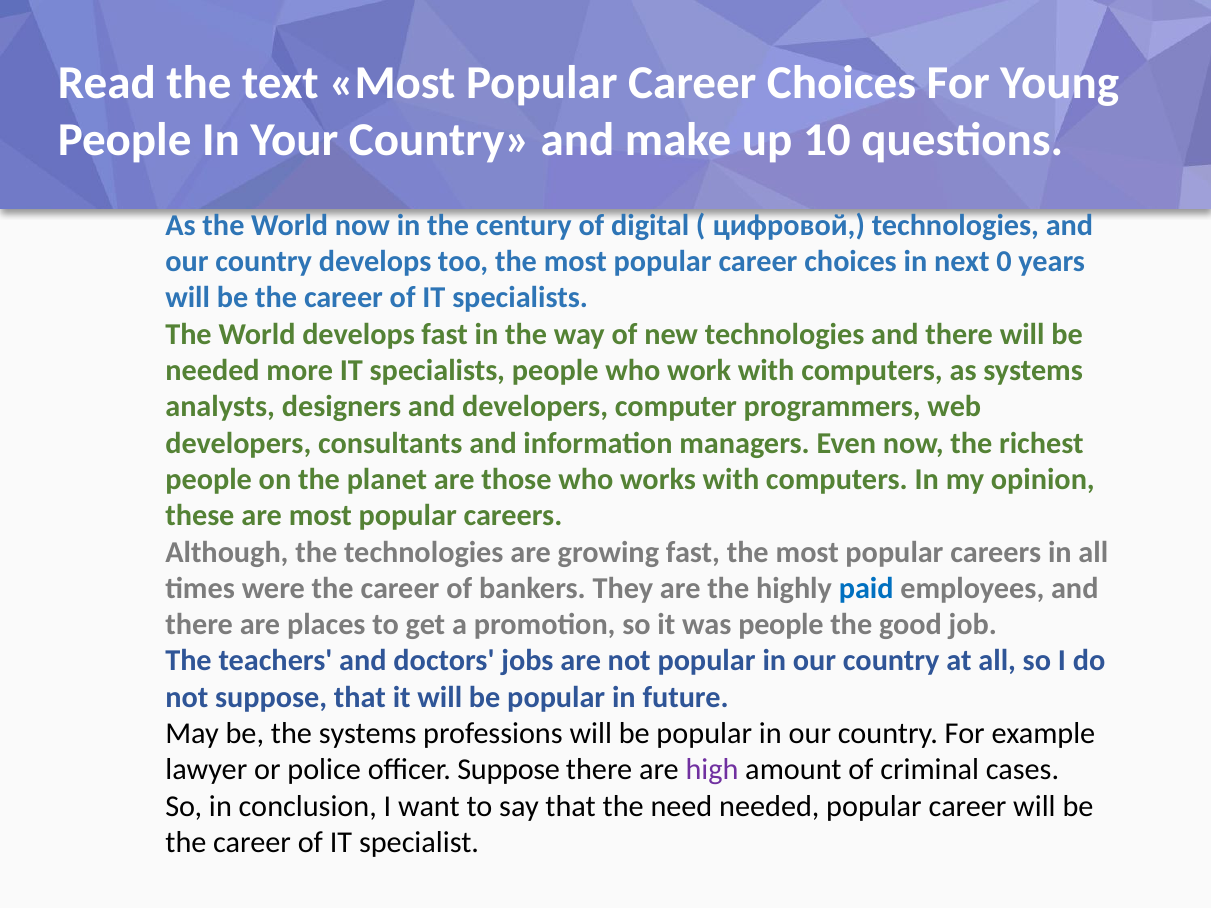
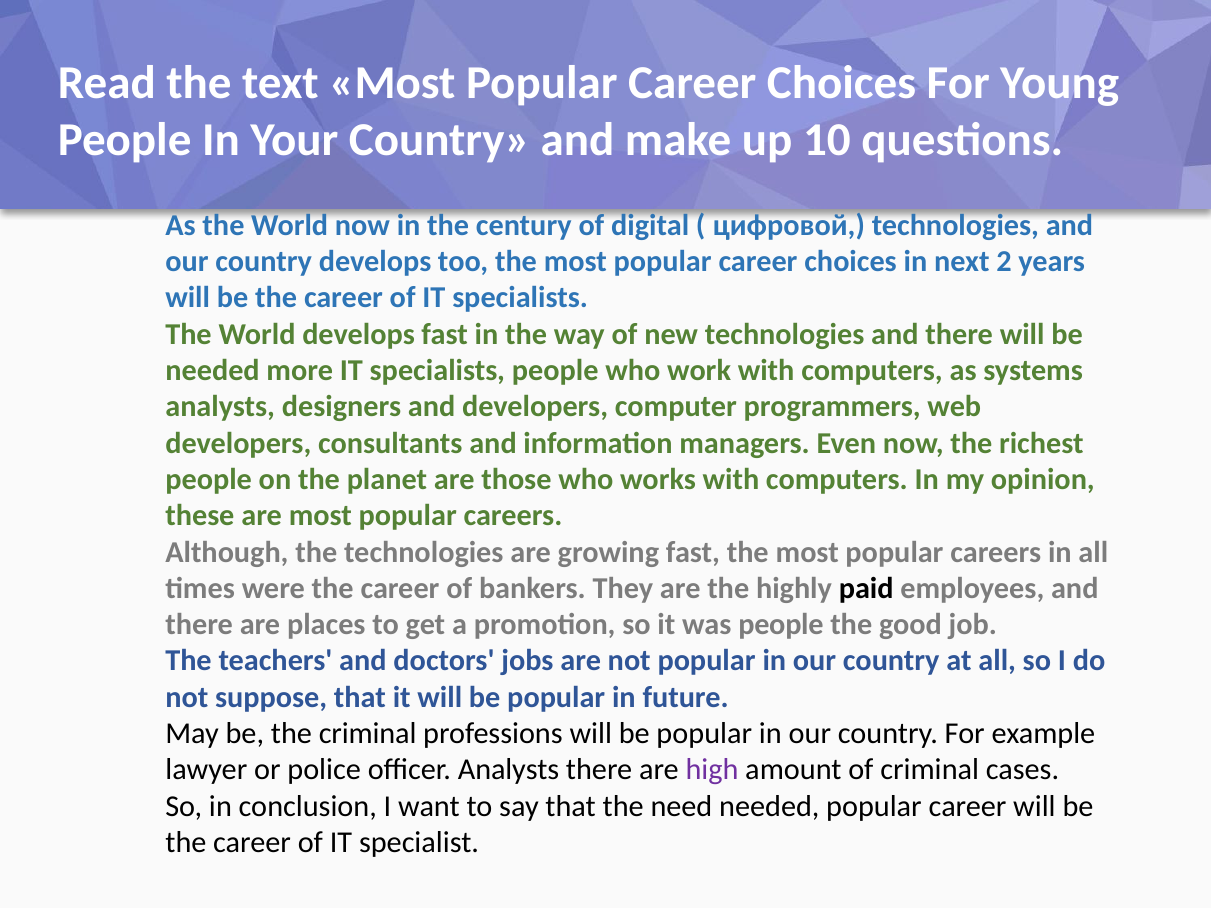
0: 0 -> 2
paid colour: blue -> black
the systems: systems -> criminal
officer Suppose: Suppose -> Analysts
